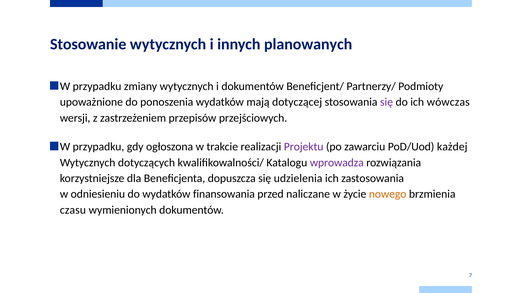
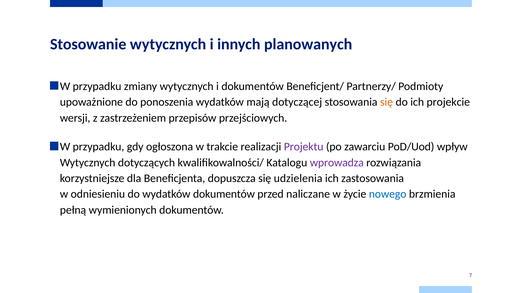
się at (387, 102) colour: purple -> orange
wówczas: wówczas -> projekcie
każdej: każdej -> wpływ
wydatków finansowania: finansowania -> dokumentów
nowego colour: orange -> blue
czasu: czasu -> pełną
